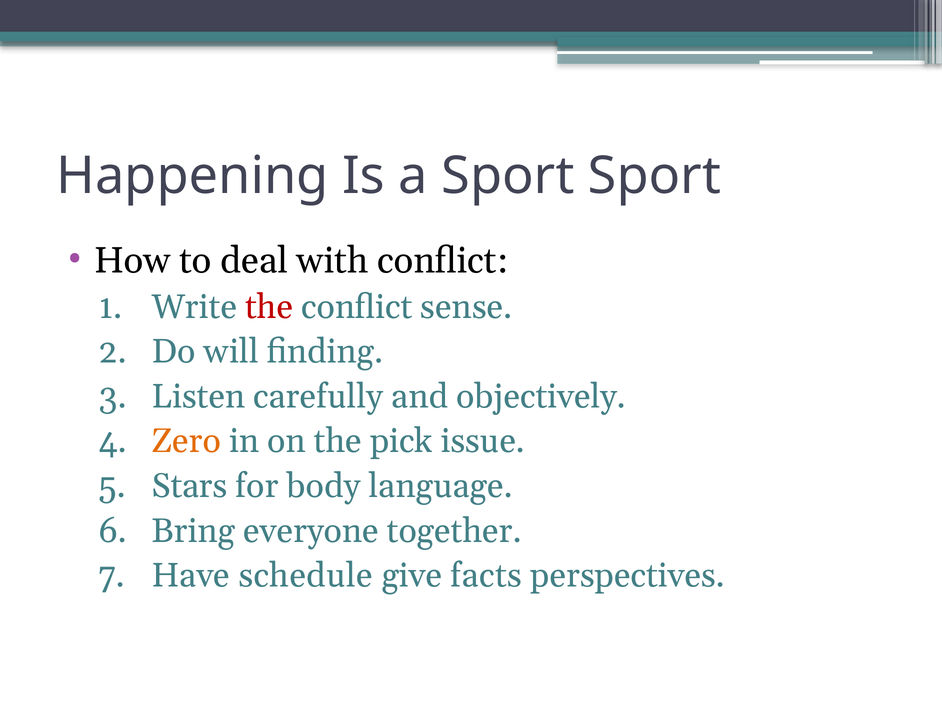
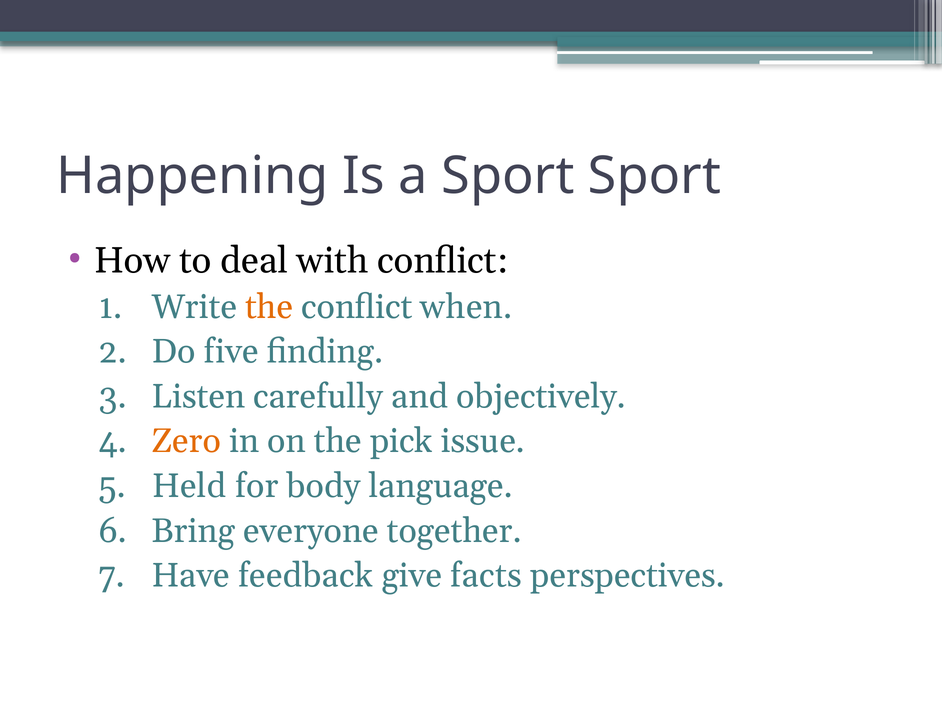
the at (269, 307) colour: red -> orange
sense: sense -> when
will: will -> five
Stars: Stars -> Held
schedule: schedule -> feedback
